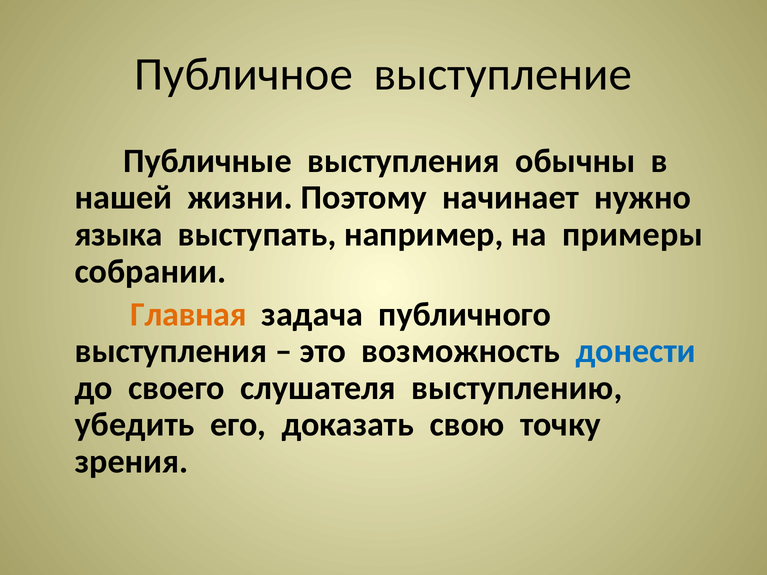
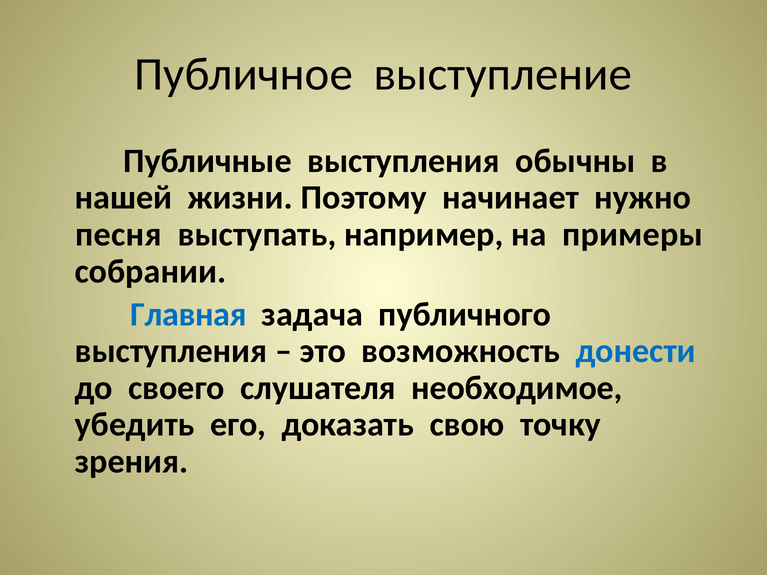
языка: языка -> песня
Главная colour: orange -> blue
выступлению: выступлению -> необходимое
